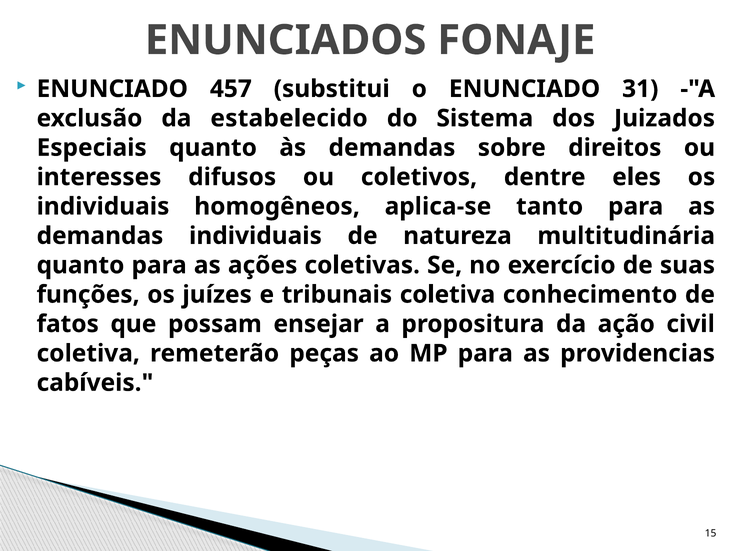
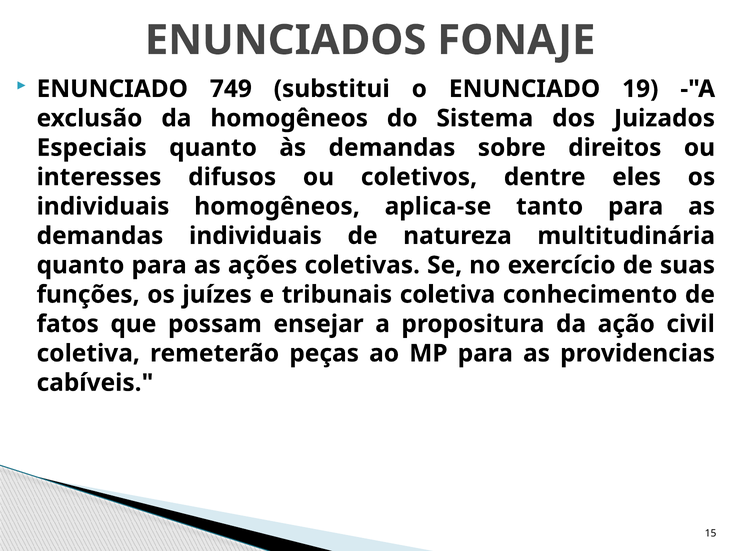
457: 457 -> 749
31: 31 -> 19
da estabelecido: estabelecido -> homogêneos
